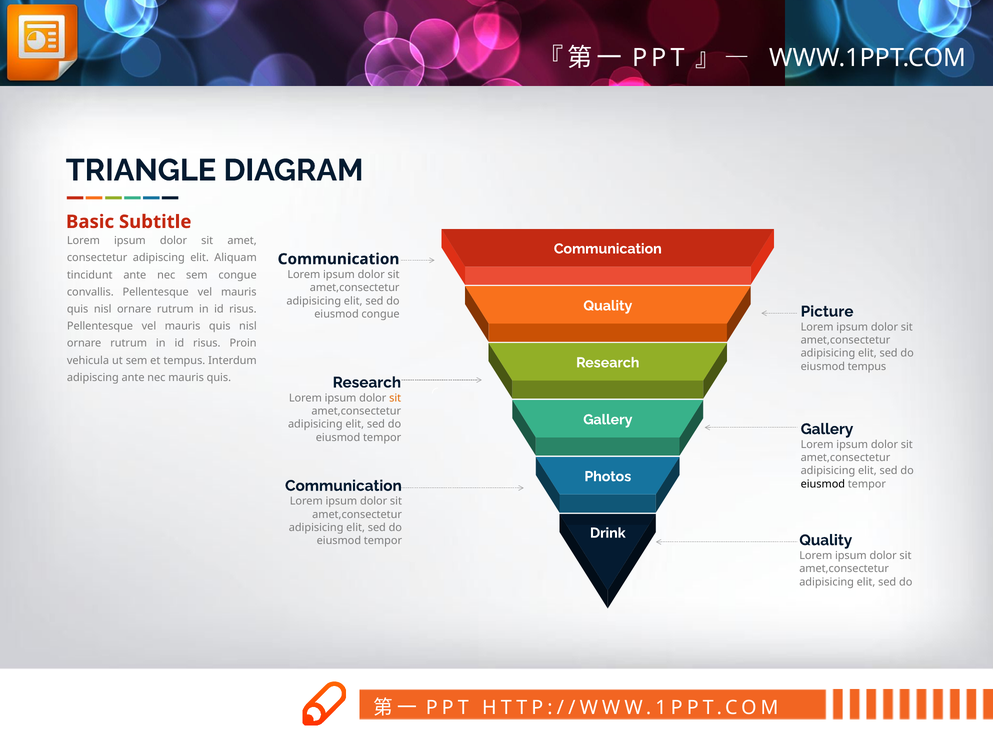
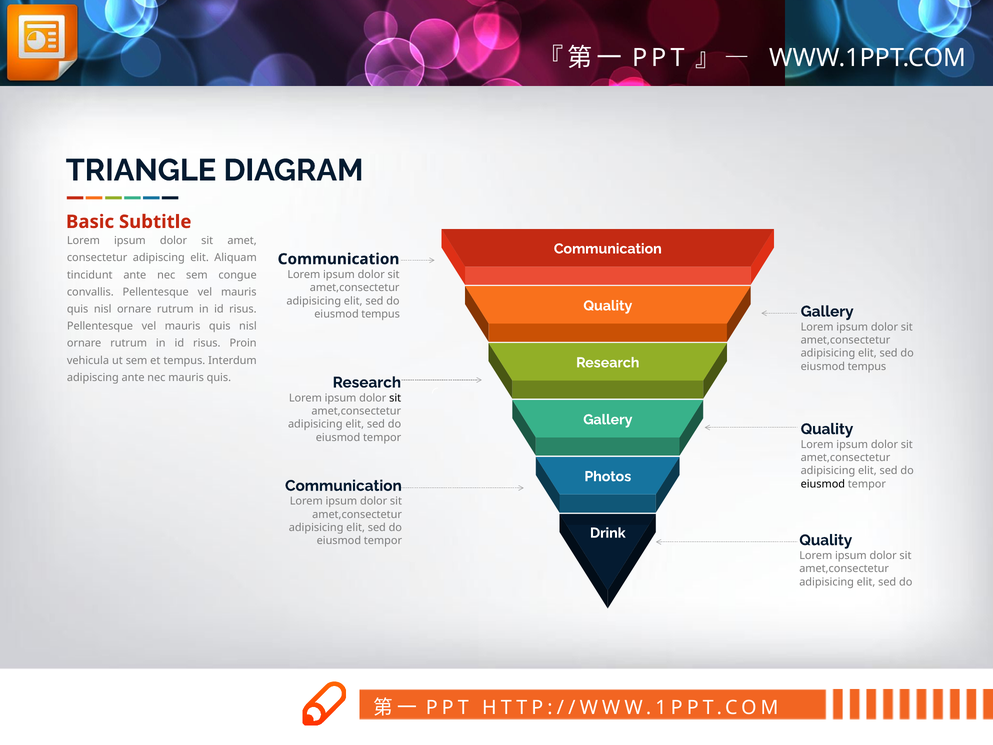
Picture at (827, 311): Picture -> Gallery
congue at (381, 314): congue -> tempus
sit at (395, 398) colour: orange -> black
Gallery at (827, 429): Gallery -> Quality
